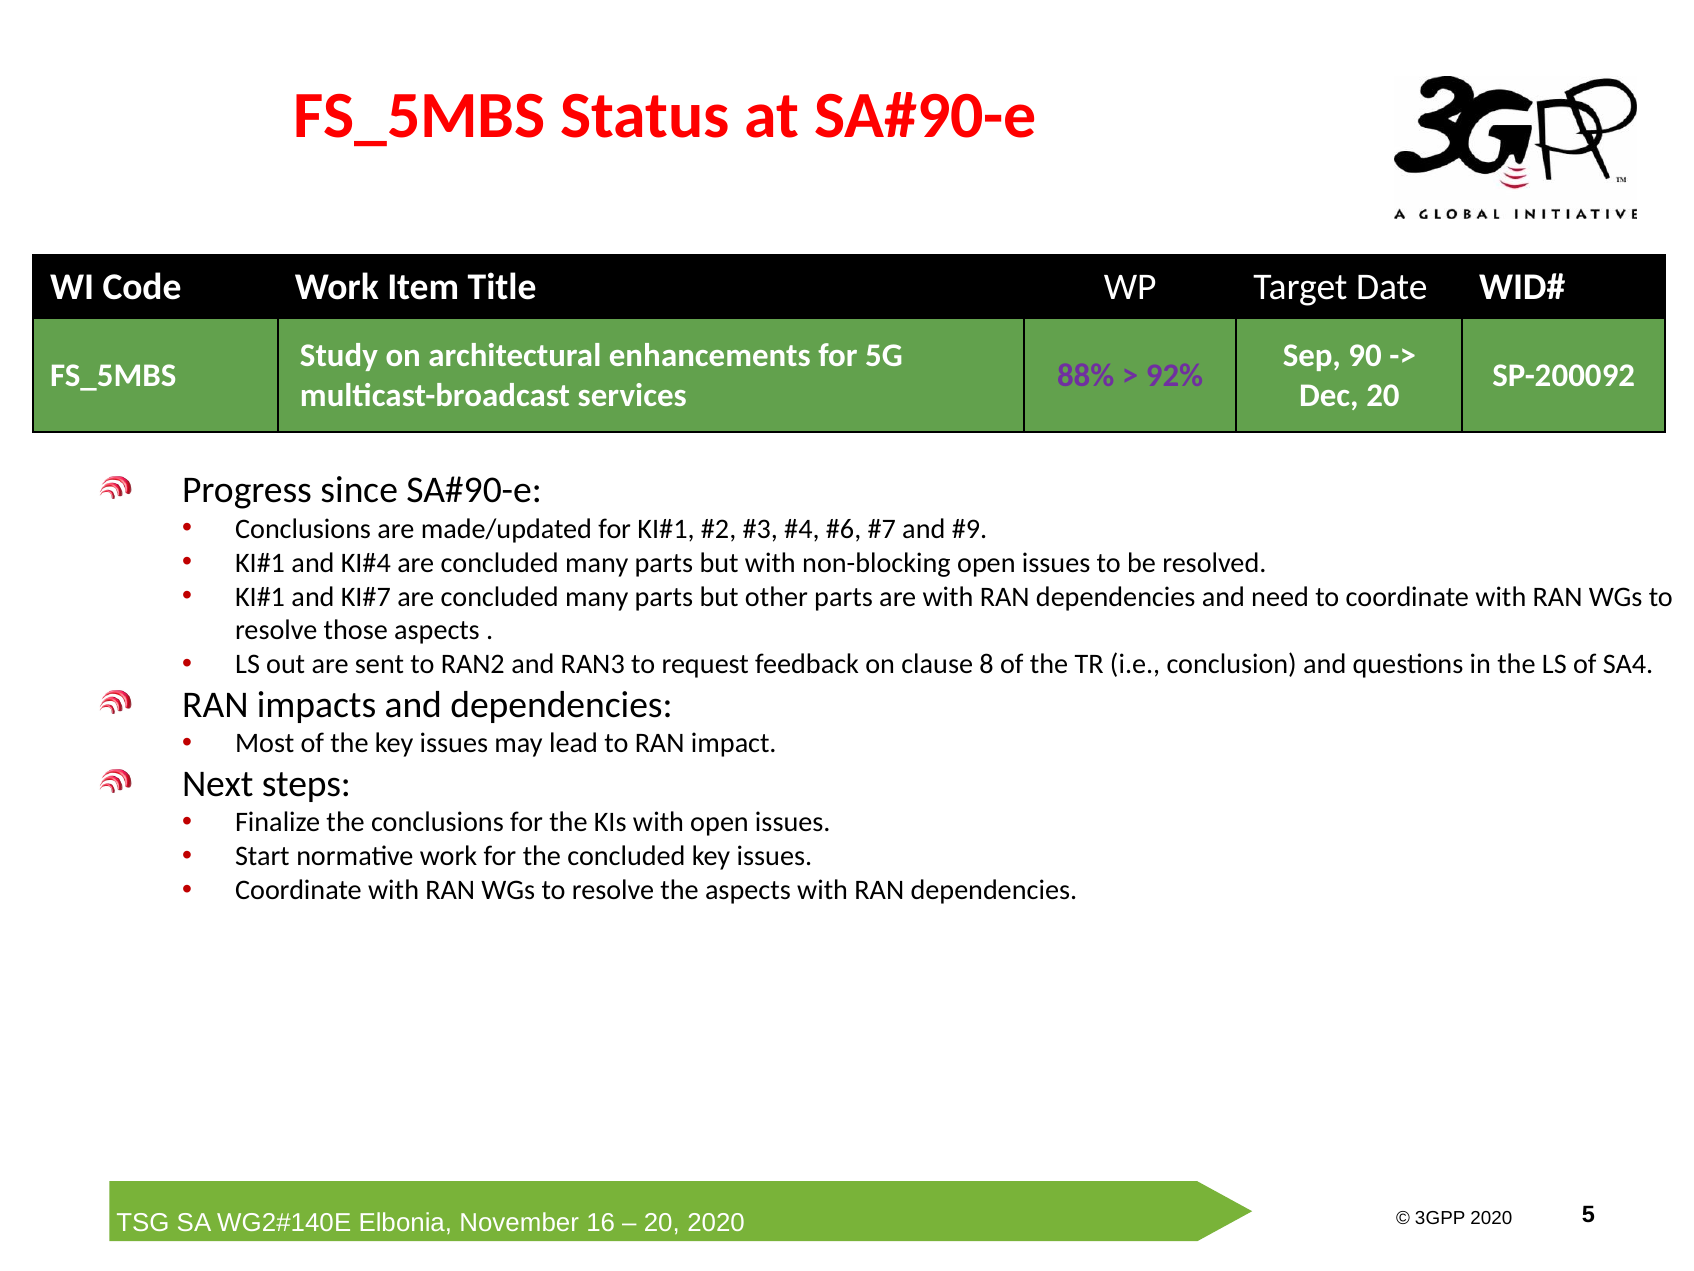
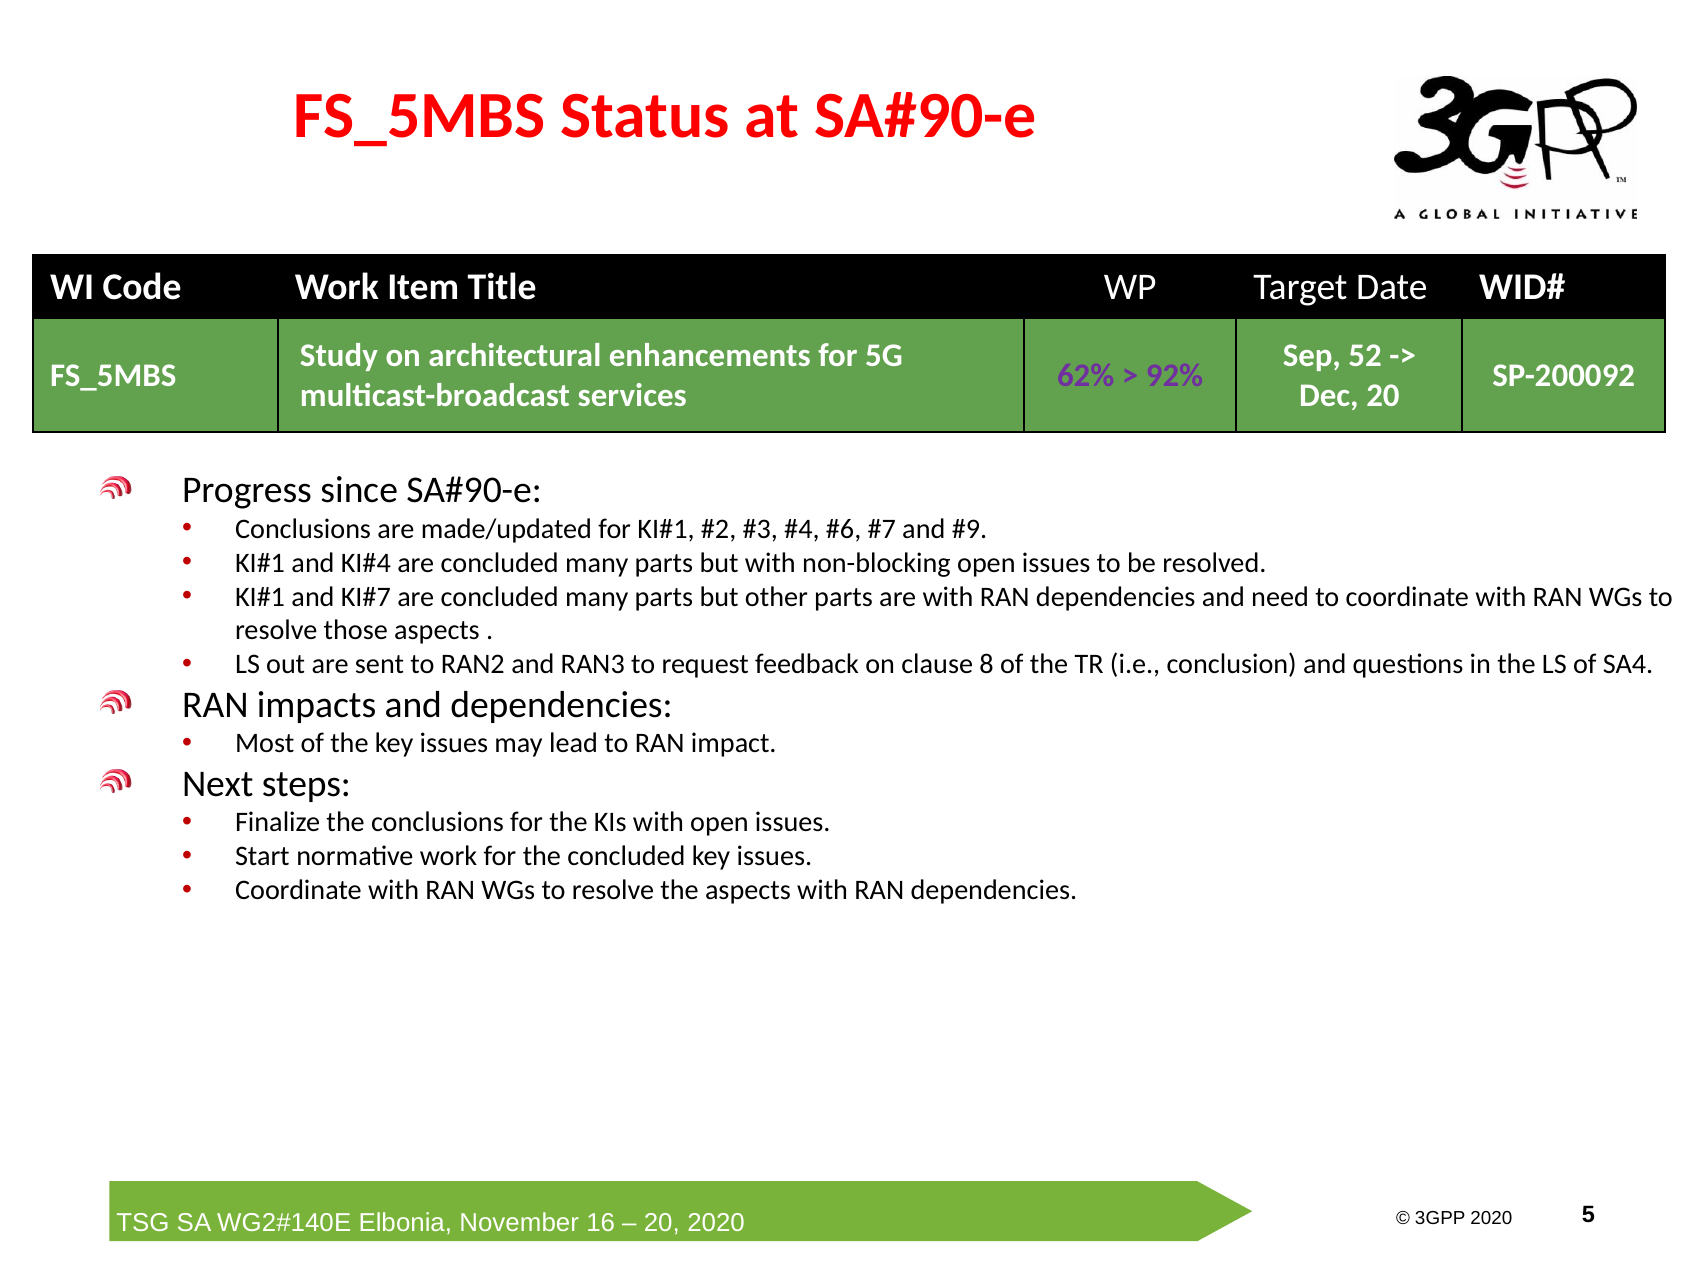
90: 90 -> 52
88%: 88% -> 62%
